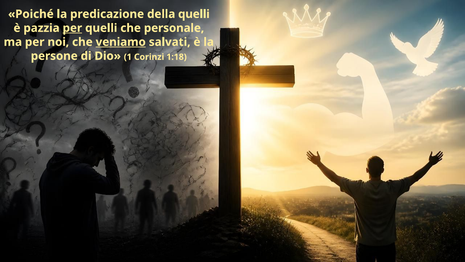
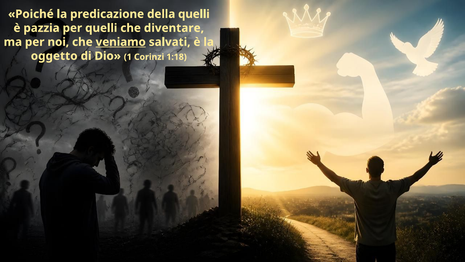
per at (72, 28) underline: present -> none
personale: personale -> diventare
persone: persone -> oggetto
